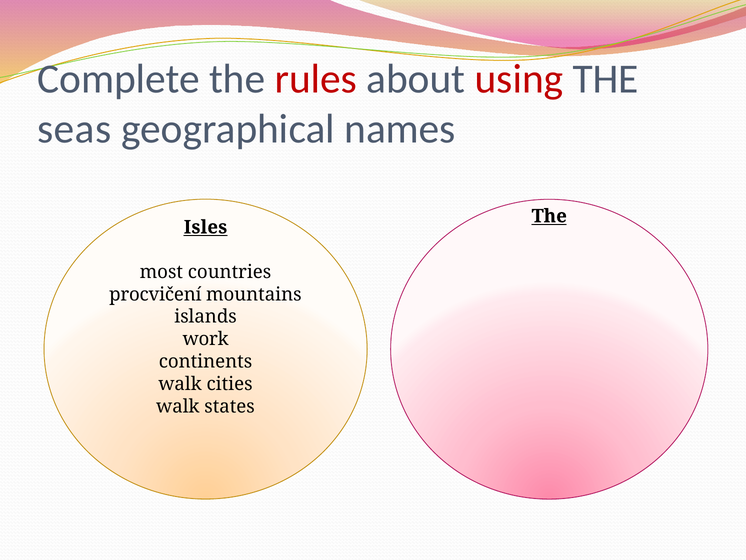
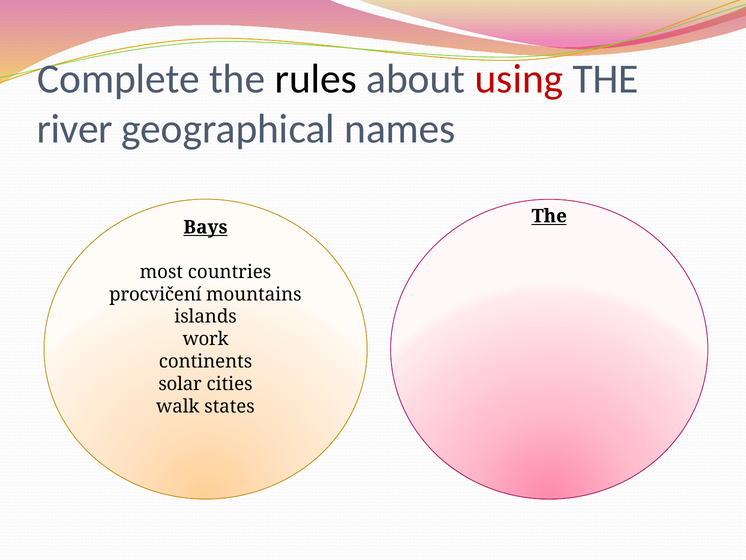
rules colour: red -> black
seas: seas -> river
Isles: Isles -> Bays
walk at (180, 384): walk -> solar
